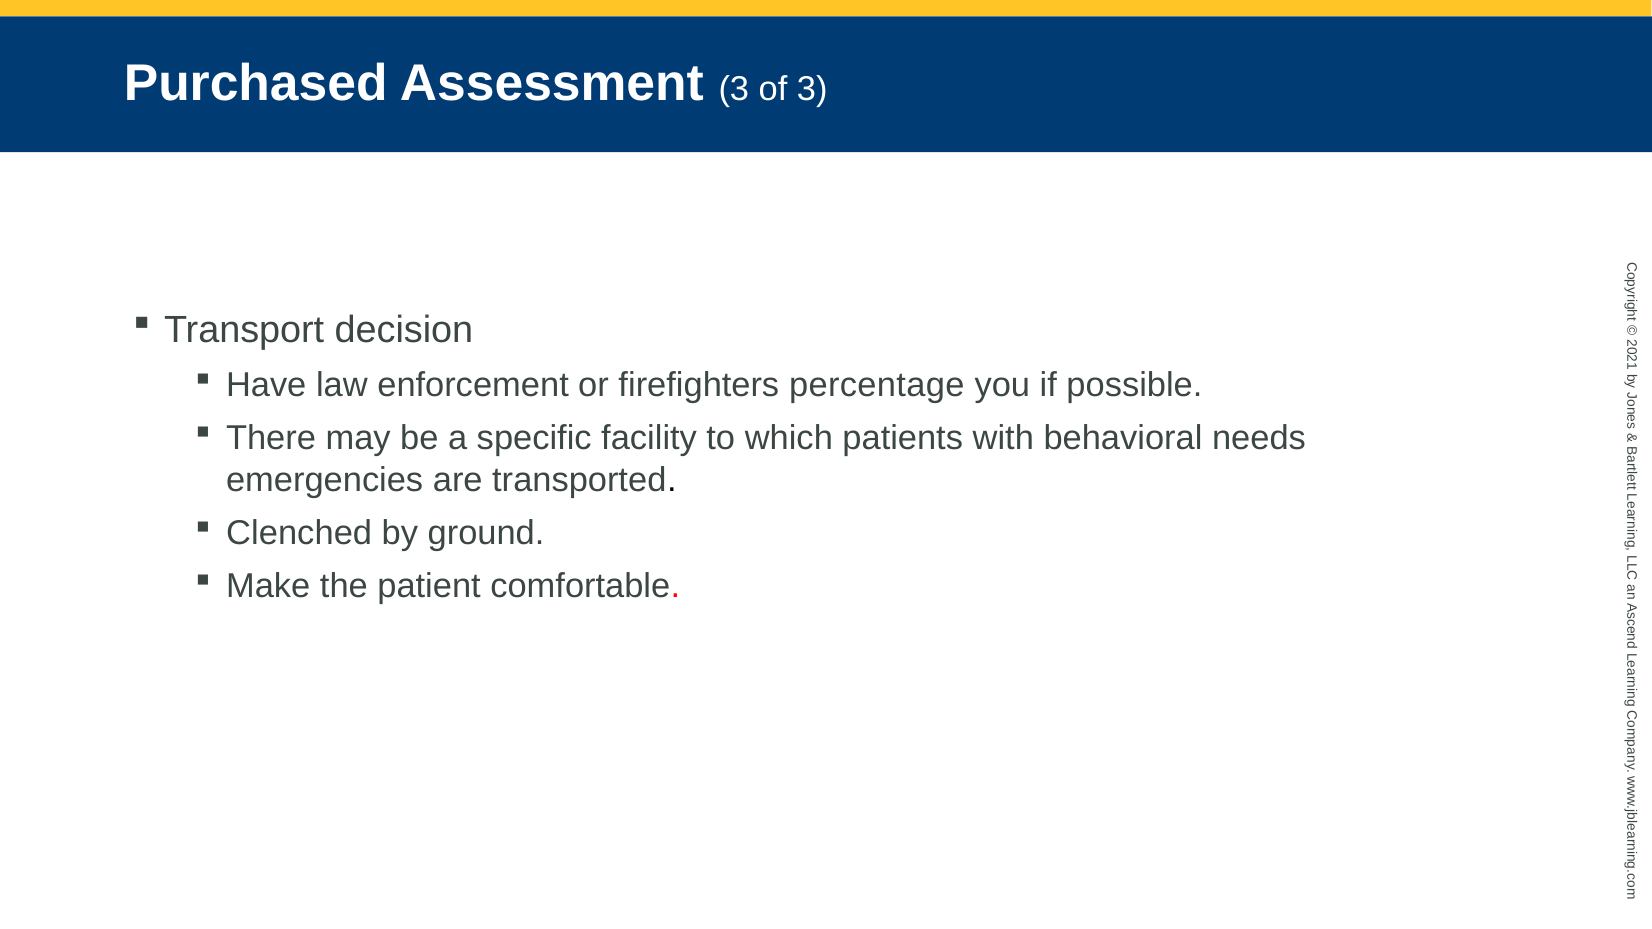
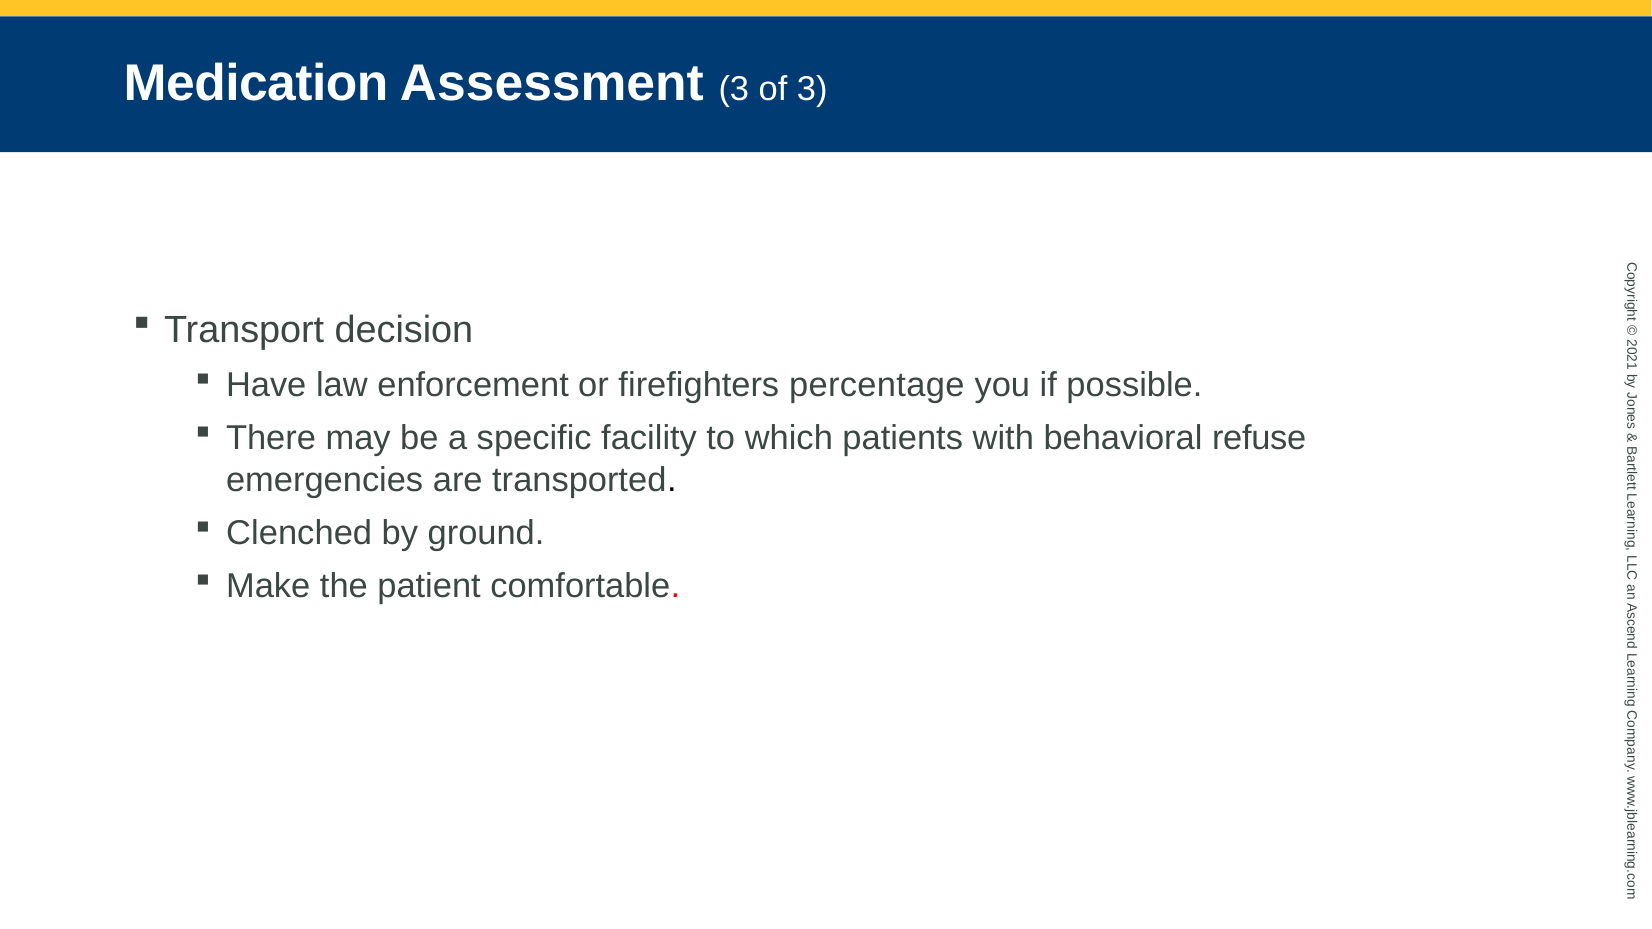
Purchased: Purchased -> Medication
needs: needs -> refuse
